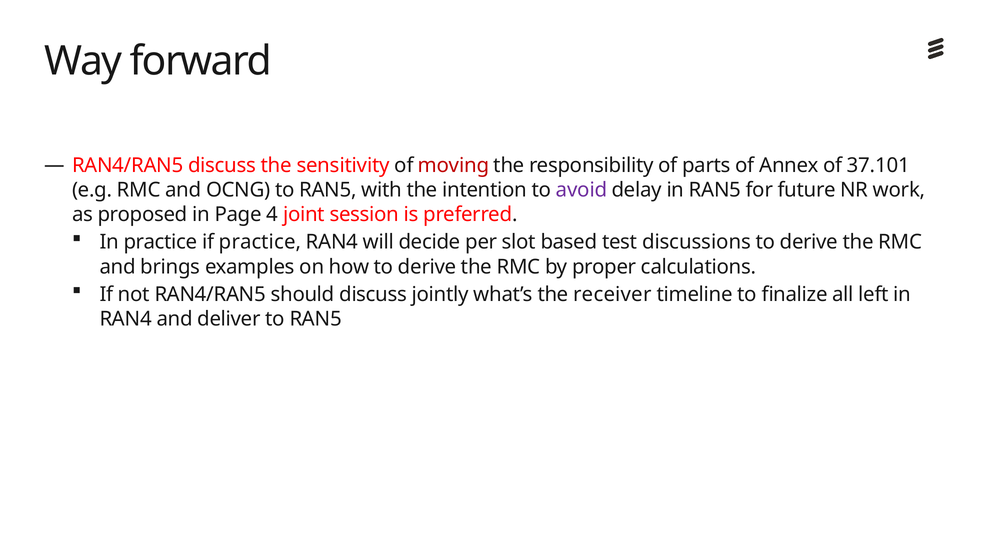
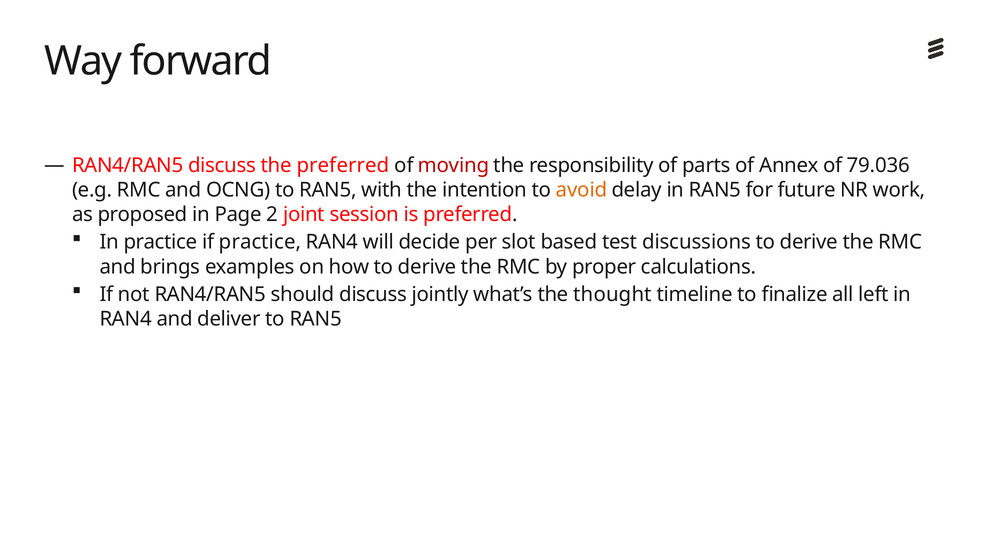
the sensitivity: sensitivity -> preferred
37.101: 37.101 -> 79.036
avoid colour: purple -> orange
4: 4 -> 2
receiver: receiver -> thought
